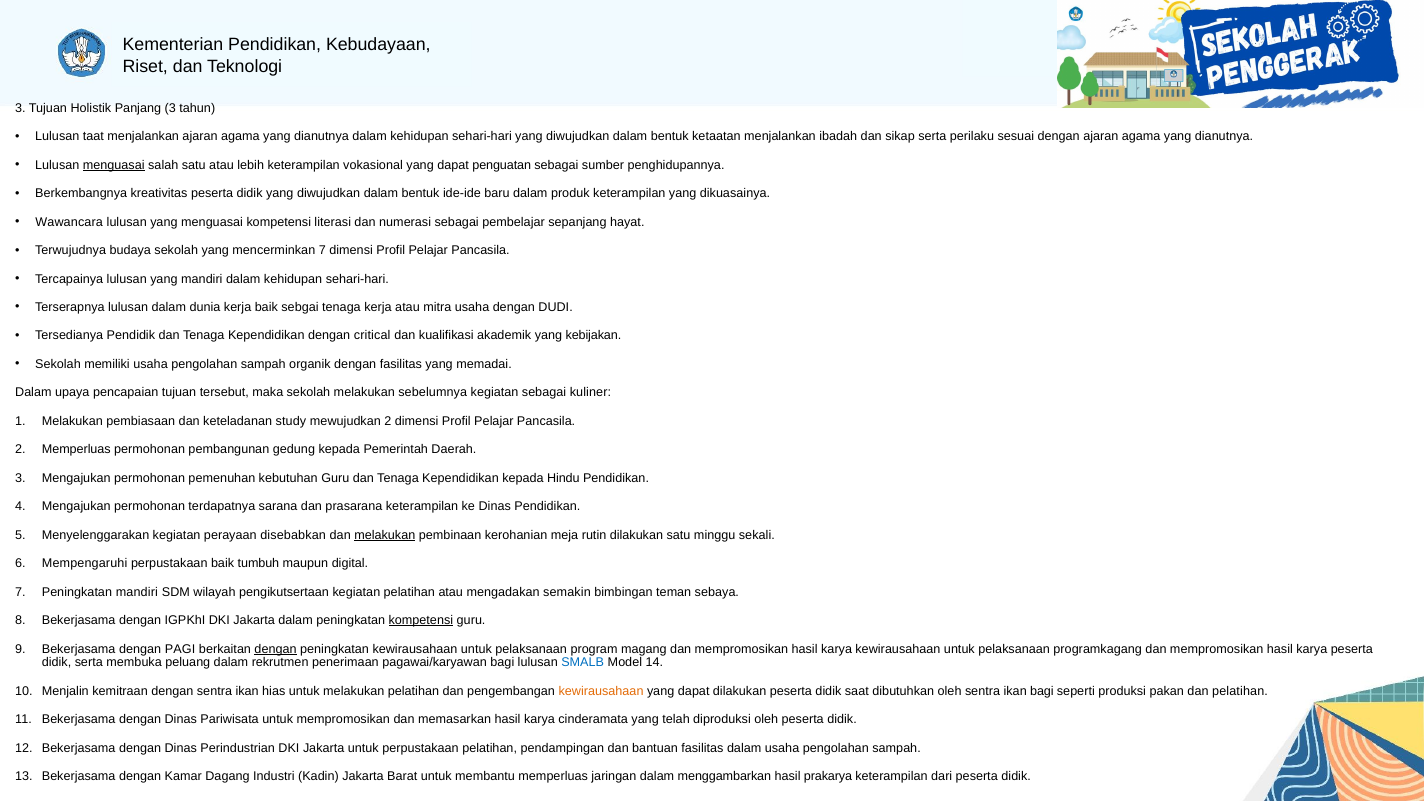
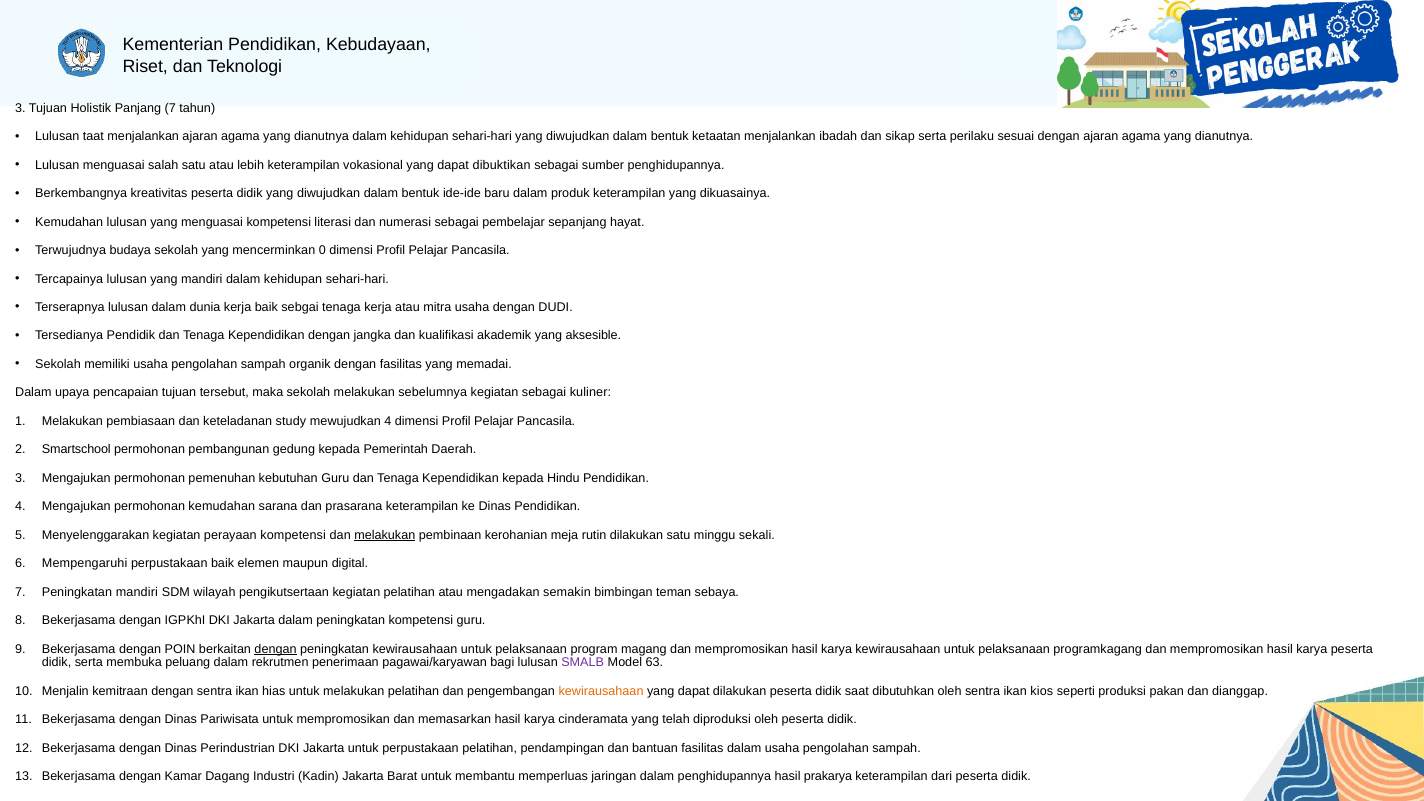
Panjang 3: 3 -> 7
menguasai at (114, 165) underline: present -> none
penguatan: penguatan -> dibuktikan
Wawancara at (69, 222): Wawancara -> Kemudahan
mencerminkan 7: 7 -> 0
critical: critical -> jangka
kebijakan: kebijakan -> aksesible
mewujudkan 2: 2 -> 4
Memperluas at (76, 450): Memperluas -> Smartschool
permohonan terdapatnya: terdapatnya -> kemudahan
perayaan disebabkan: disebabkan -> kompetensi
tumbuh: tumbuh -> elemen
kompetensi at (421, 620) underline: present -> none
PAGI: PAGI -> POIN
SMALB colour: blue -> purple
14: 14 -> 63
ikan bagi: bagi -> kios
dan pelatihan: pelatihan -> dianggap
dalam menggambarkan: menggambarkan -> penghidupannya
